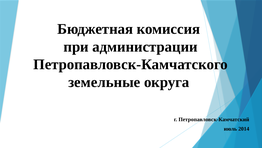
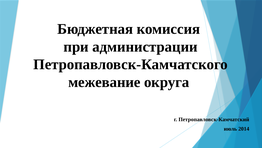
земельные: земельные -> межевание
